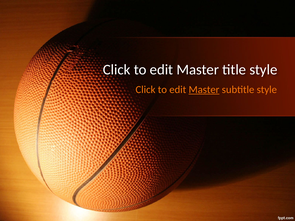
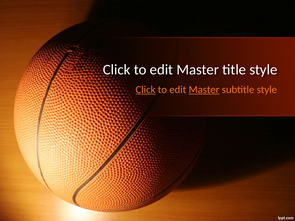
Click at (145, 90) underline: none -> present
